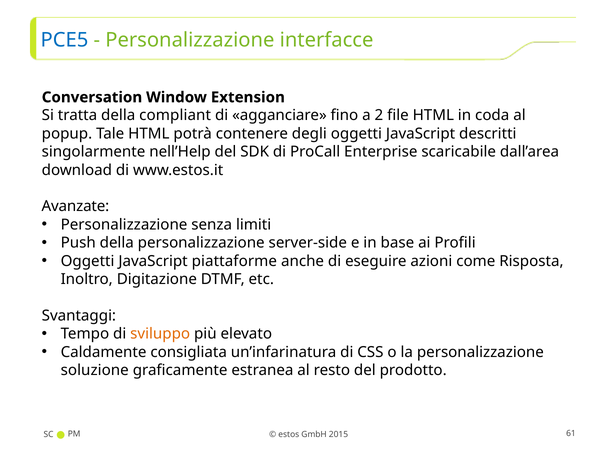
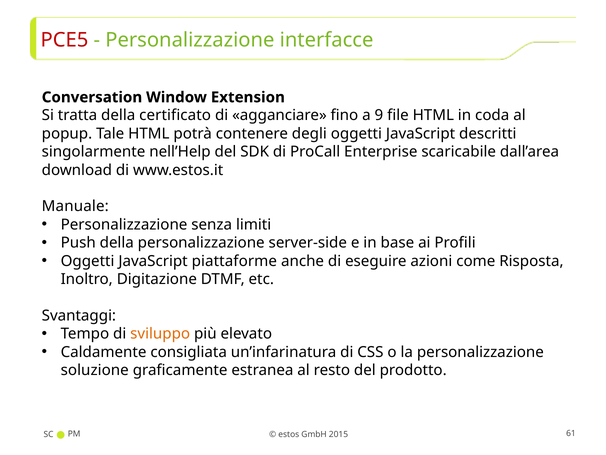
PCE5 colour: blue -> red
compliant: compliant -> certificato
2: 2 -> 9
Avanzate: Avanzate -> Manuale
